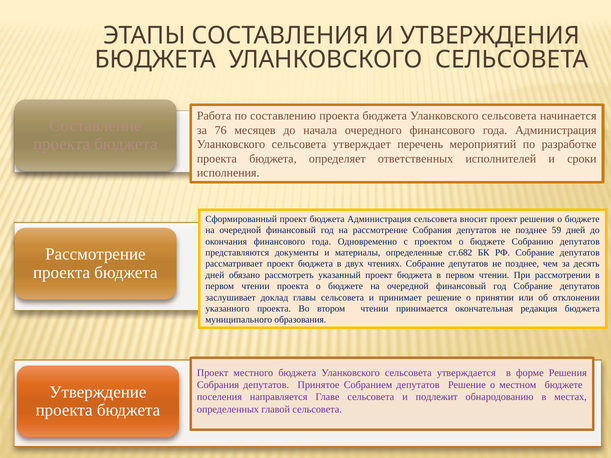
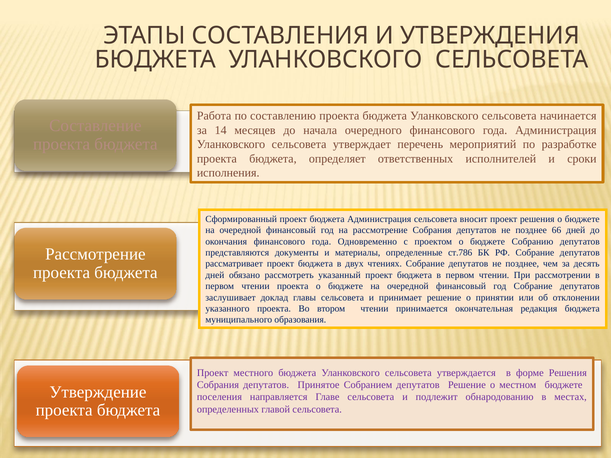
76: 76 -> 14
59: 59 -> 66
ст.682: ст.682 -> ст.786
